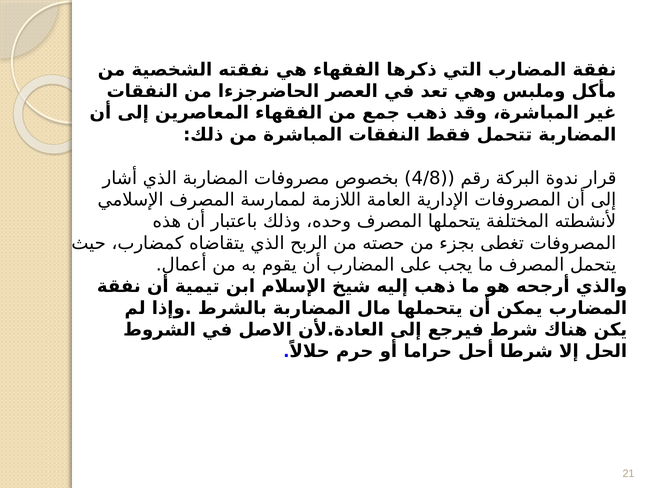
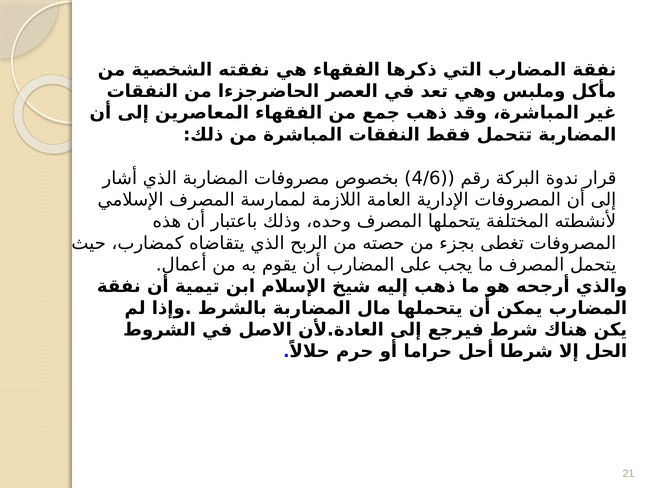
4/8: 4/8 -> 4/6
